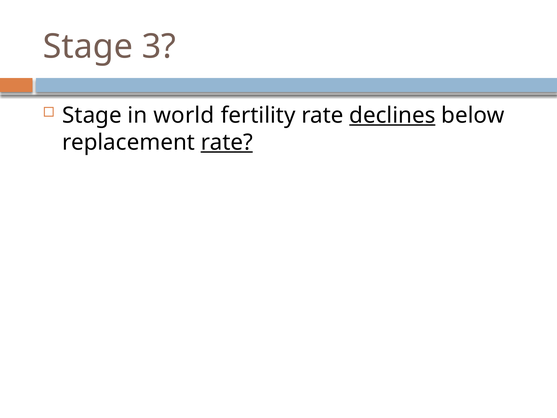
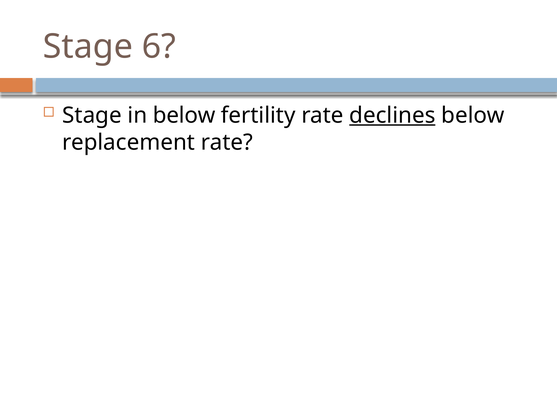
3: 3 -> 6
in world: world -> below
rate at (227, 142) underline: present -> none
